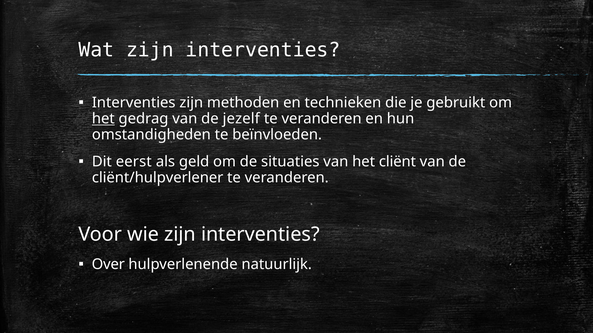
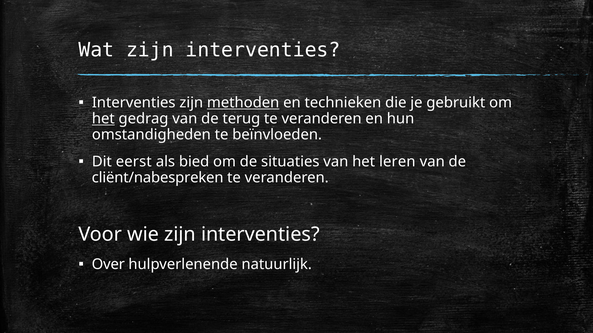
methoden underline: none -> present
jezelf: jezelf -> terug
geld: geld -> bied
cliënt: cliënt -> leren
cliënt/hulpverlener: cliënt/hulpverlener -> cliënt/nabespreken
